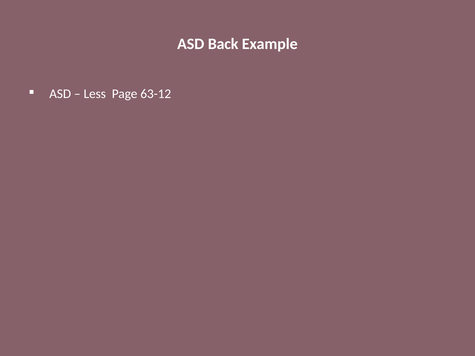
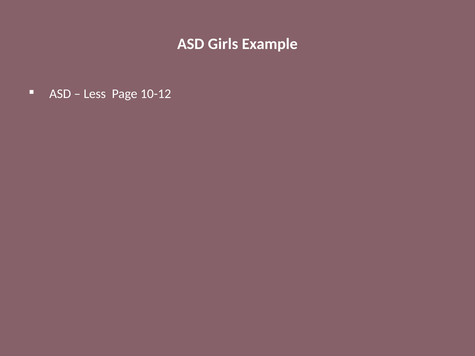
Back: Back -> Girls
63-12: 63-12 -> 10-12
